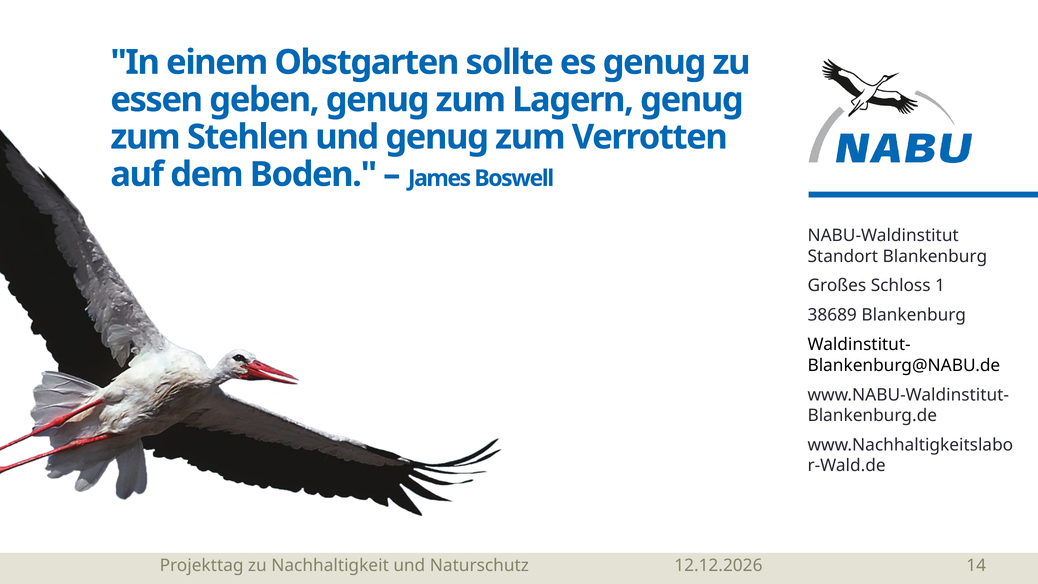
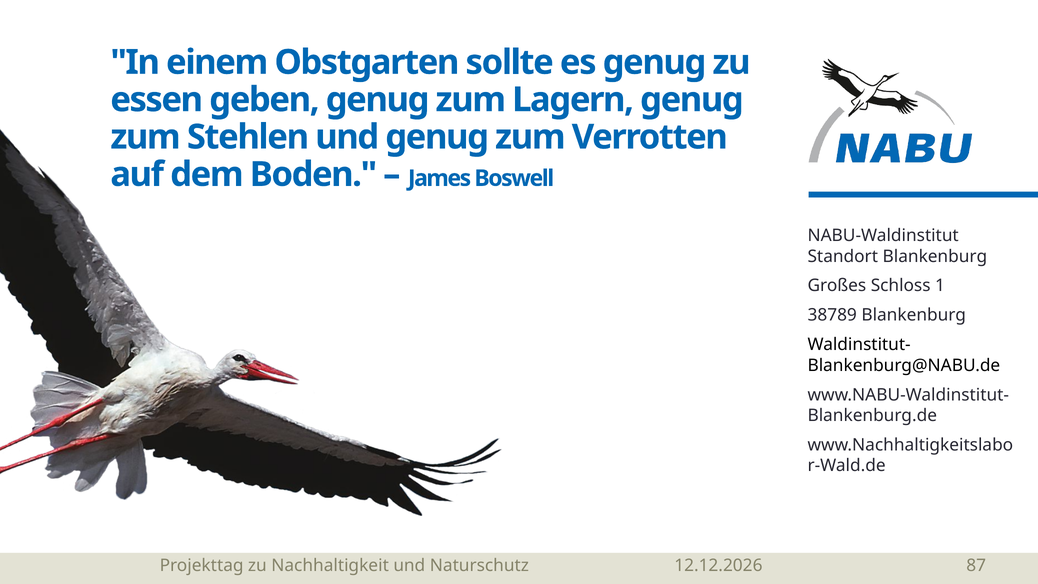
38689: 38689 -> 38789
14: 14 -> 87
